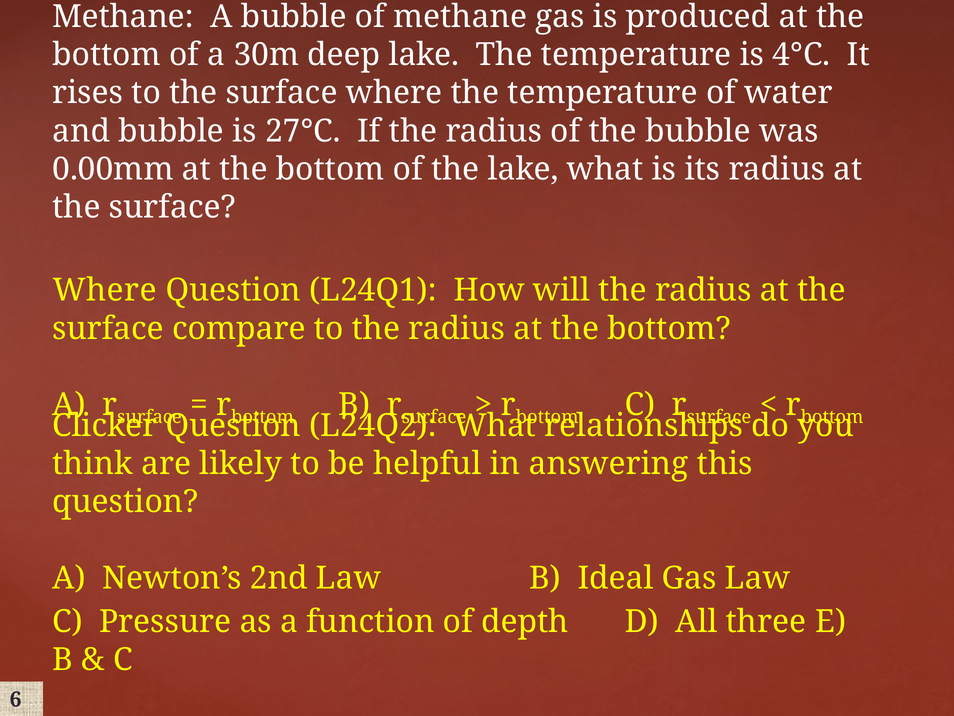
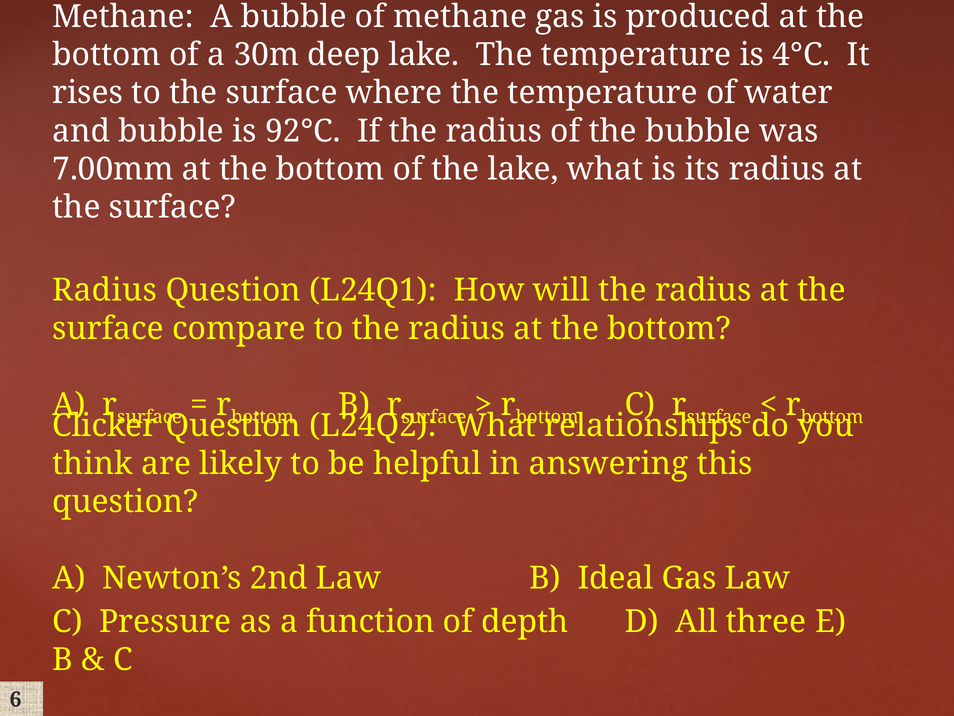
27°C: 27°C -> 92°C
0.00mm: 0.00mm -> 7.00mm
Where at (105, 290): Where -> Radius
